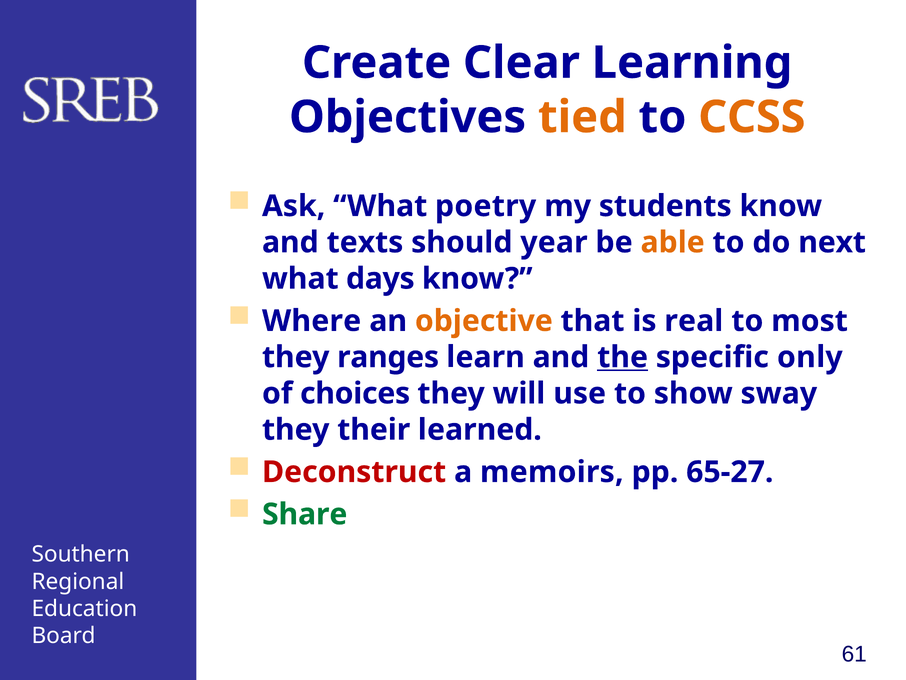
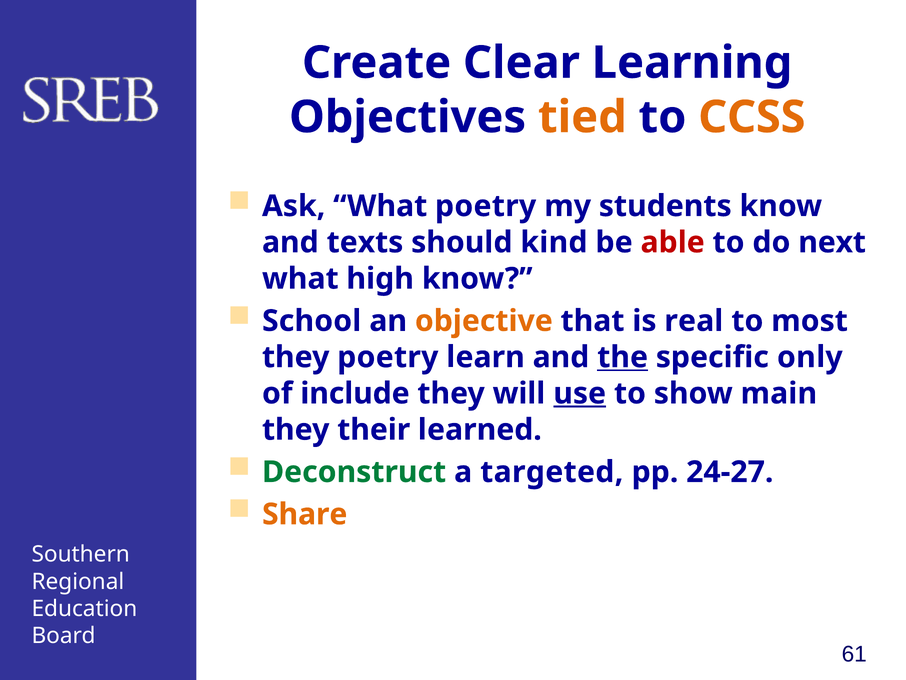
year: year -> kind
able colour: orange -> red
days: days -> high
Where: Where -> School
they ranges: ranges -> poetry
choices: choices -> include
use underline: none -> present
sway: sway -> main
Deconstruct colour: red -> green
memoirs: memoirs -> targeted
65-27: 65-27 -> 24-27
Share colour: green -> orange
